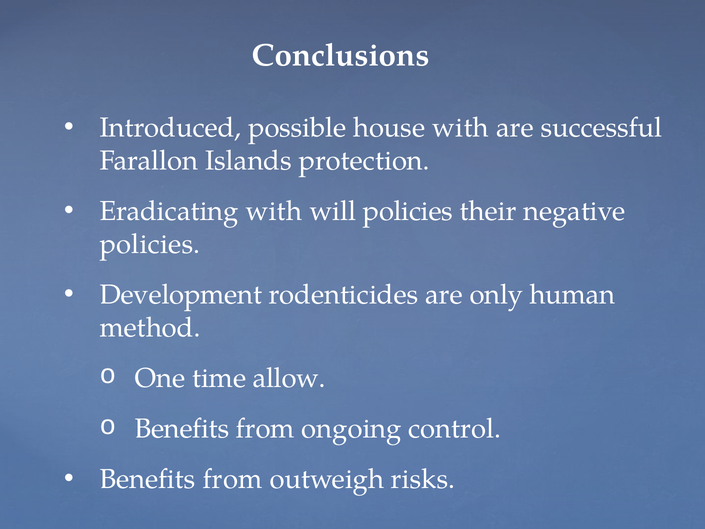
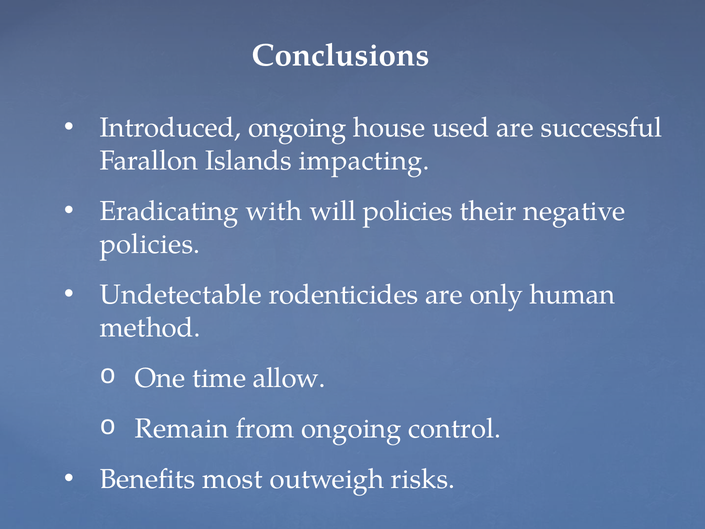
Introduced possible: possible -> ongoing
house with: with -> used
protection: protection -> impacting
Development: Development -> Undetectable
Benefits at (182, 429): Benefits -> Remain
from at (232, 479): from -> most
